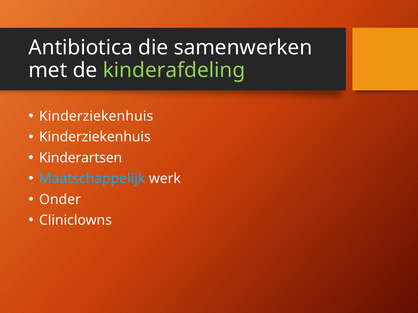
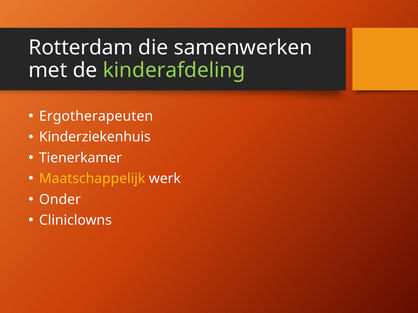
Antibiotica: Antibiotica -> Rotterdam
Kinderziekenhuis at (96, 116): Kinderziekenhuis -> Ergotherapeuten
Kinderartsen: Kinderartsen -> Tienerkamer
Maatschappelijk colour: light blue -> yellow
